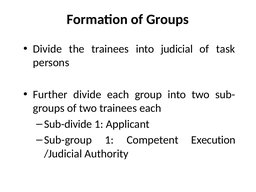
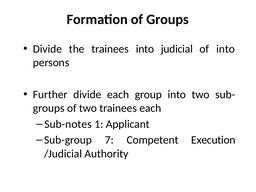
of task: task -> into
Sub-divide: Sub-divide -> Sub-notes
Sub-group 1: 1 -> 7
